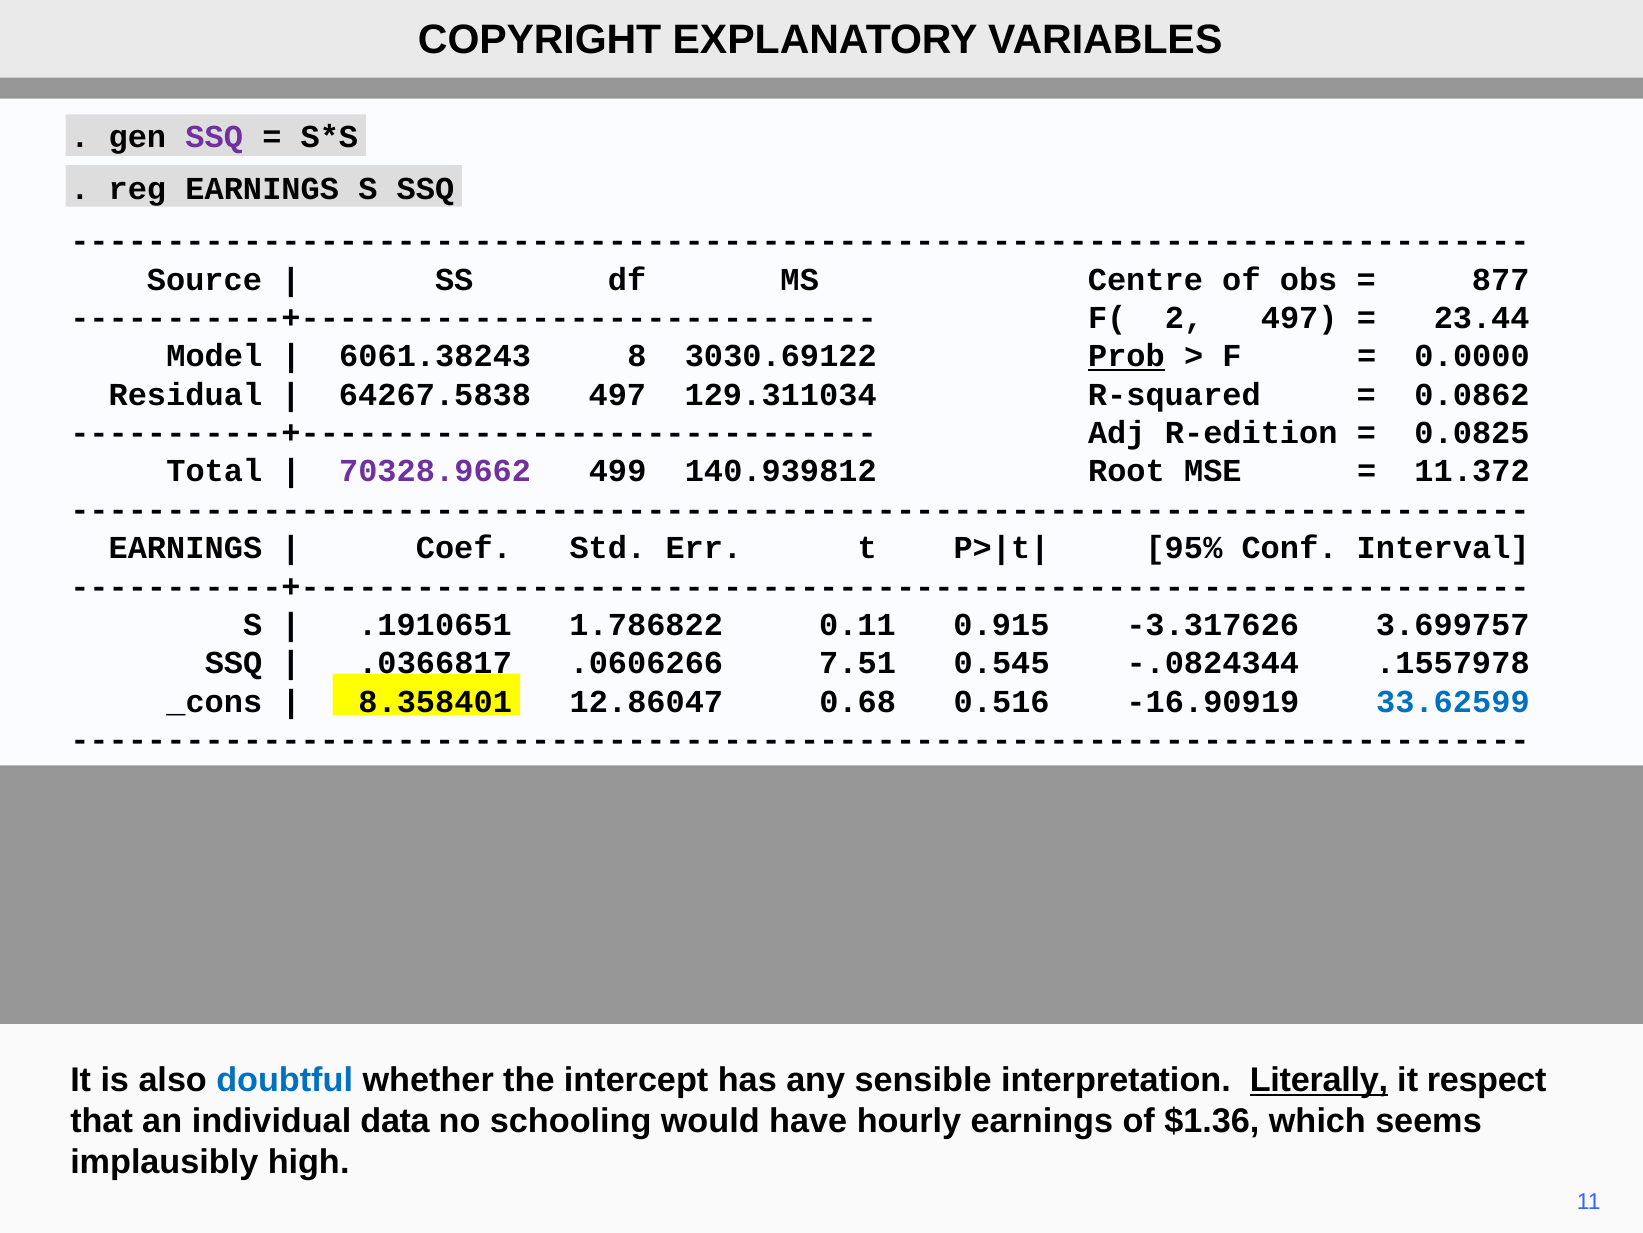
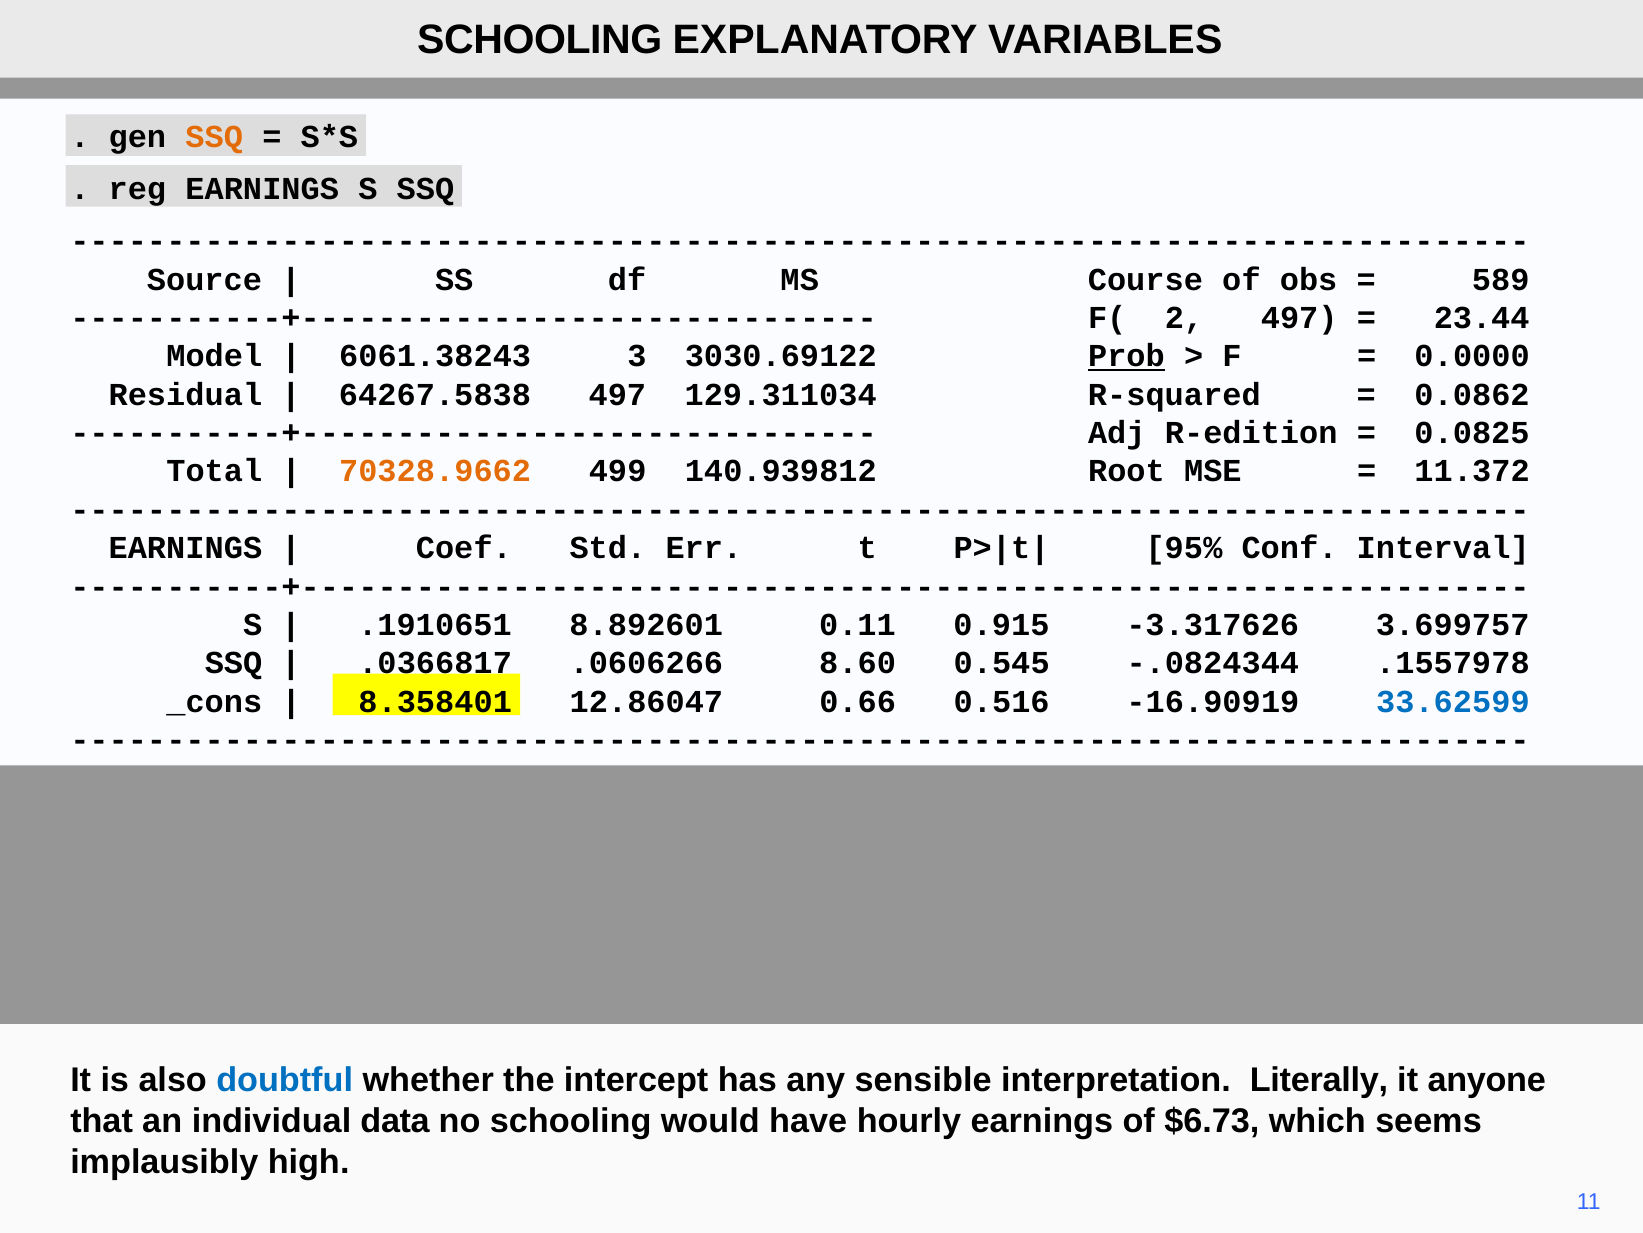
COPYRIGHT at (540, 40): COPYRIGHT -> SCHOOLING
SSQ at (214, 137) colour: purple -> orange
Centre: Centre -> Course
877: 877 -> 589
8: 8 -> 3
70328.9662 colour: purple -> orange
1.786822: 1.786822 -> 8.892601
7.51: 7.51 -> 8.60
0.68: 0.68 -> 0.66
Literally underline: present -> none
respect: respect -> anyone
$1.36: $1.36 -> $6.73
